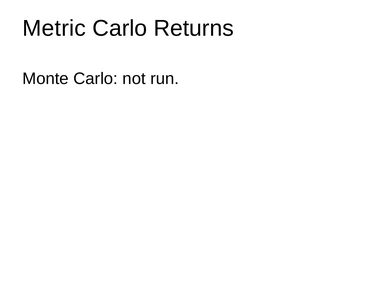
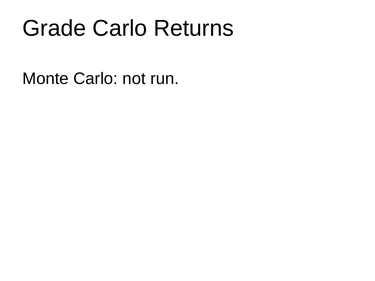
Metric: Metric -> Grade
